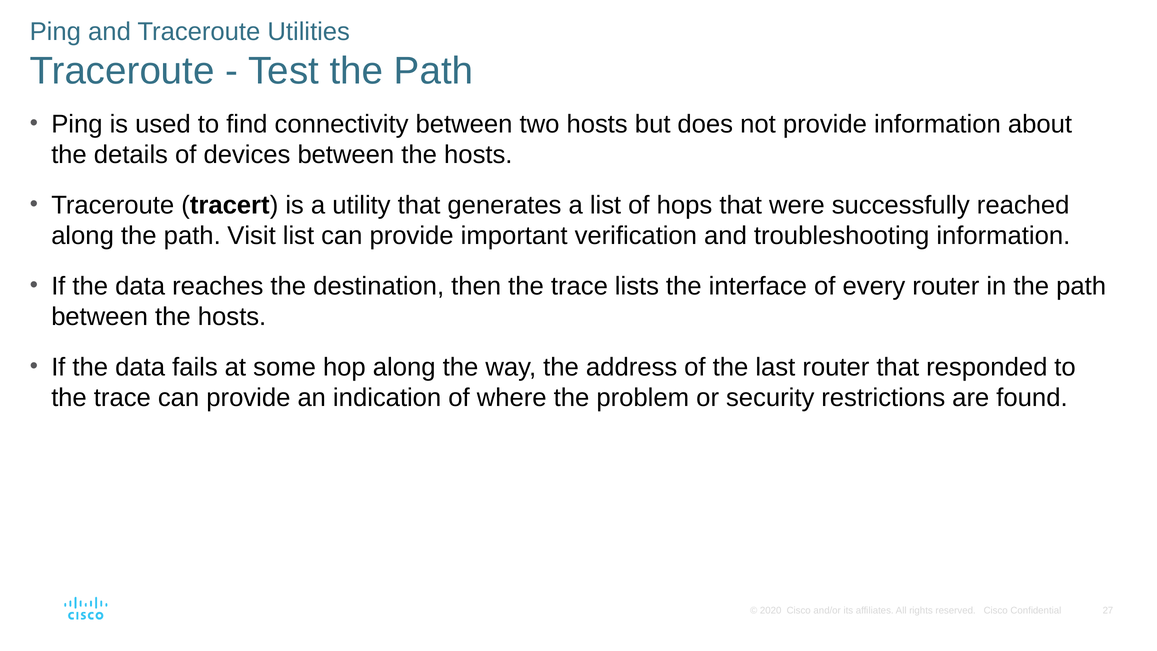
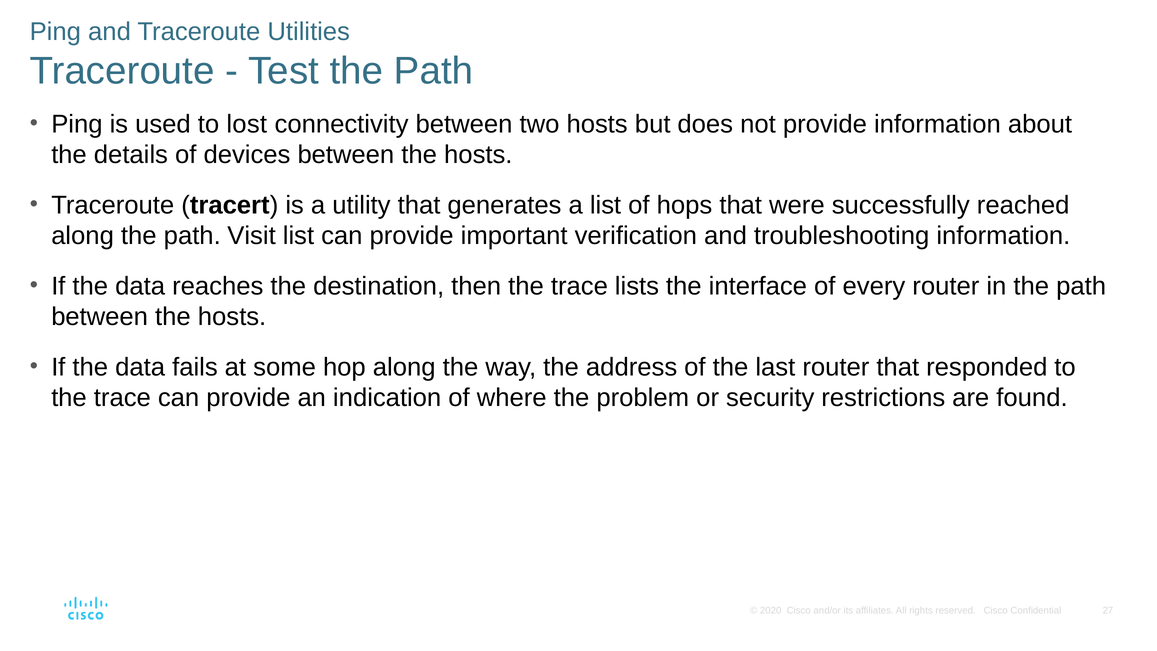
find: find -> lost
